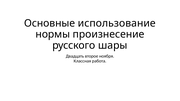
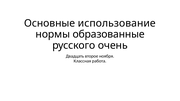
произнесение: произнесение -> образованные
шары: шары -> очень
